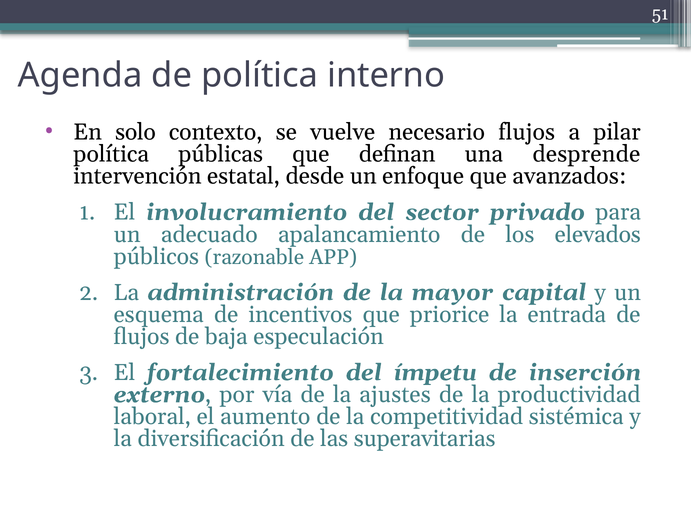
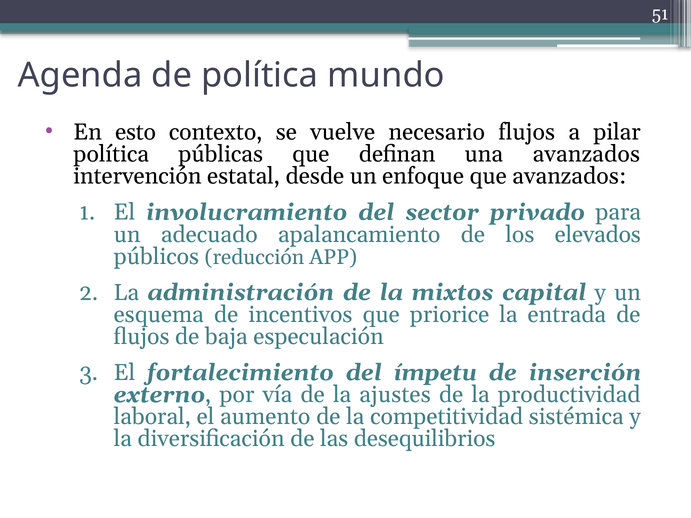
interno: interno -> mundo
solo: solo -> esto
una desprende: desprende -> avanzados
razonable: razonable -> reducción
mayor: mayor -> mixtos
superavitarias: superavitarias -> desequilibrios
